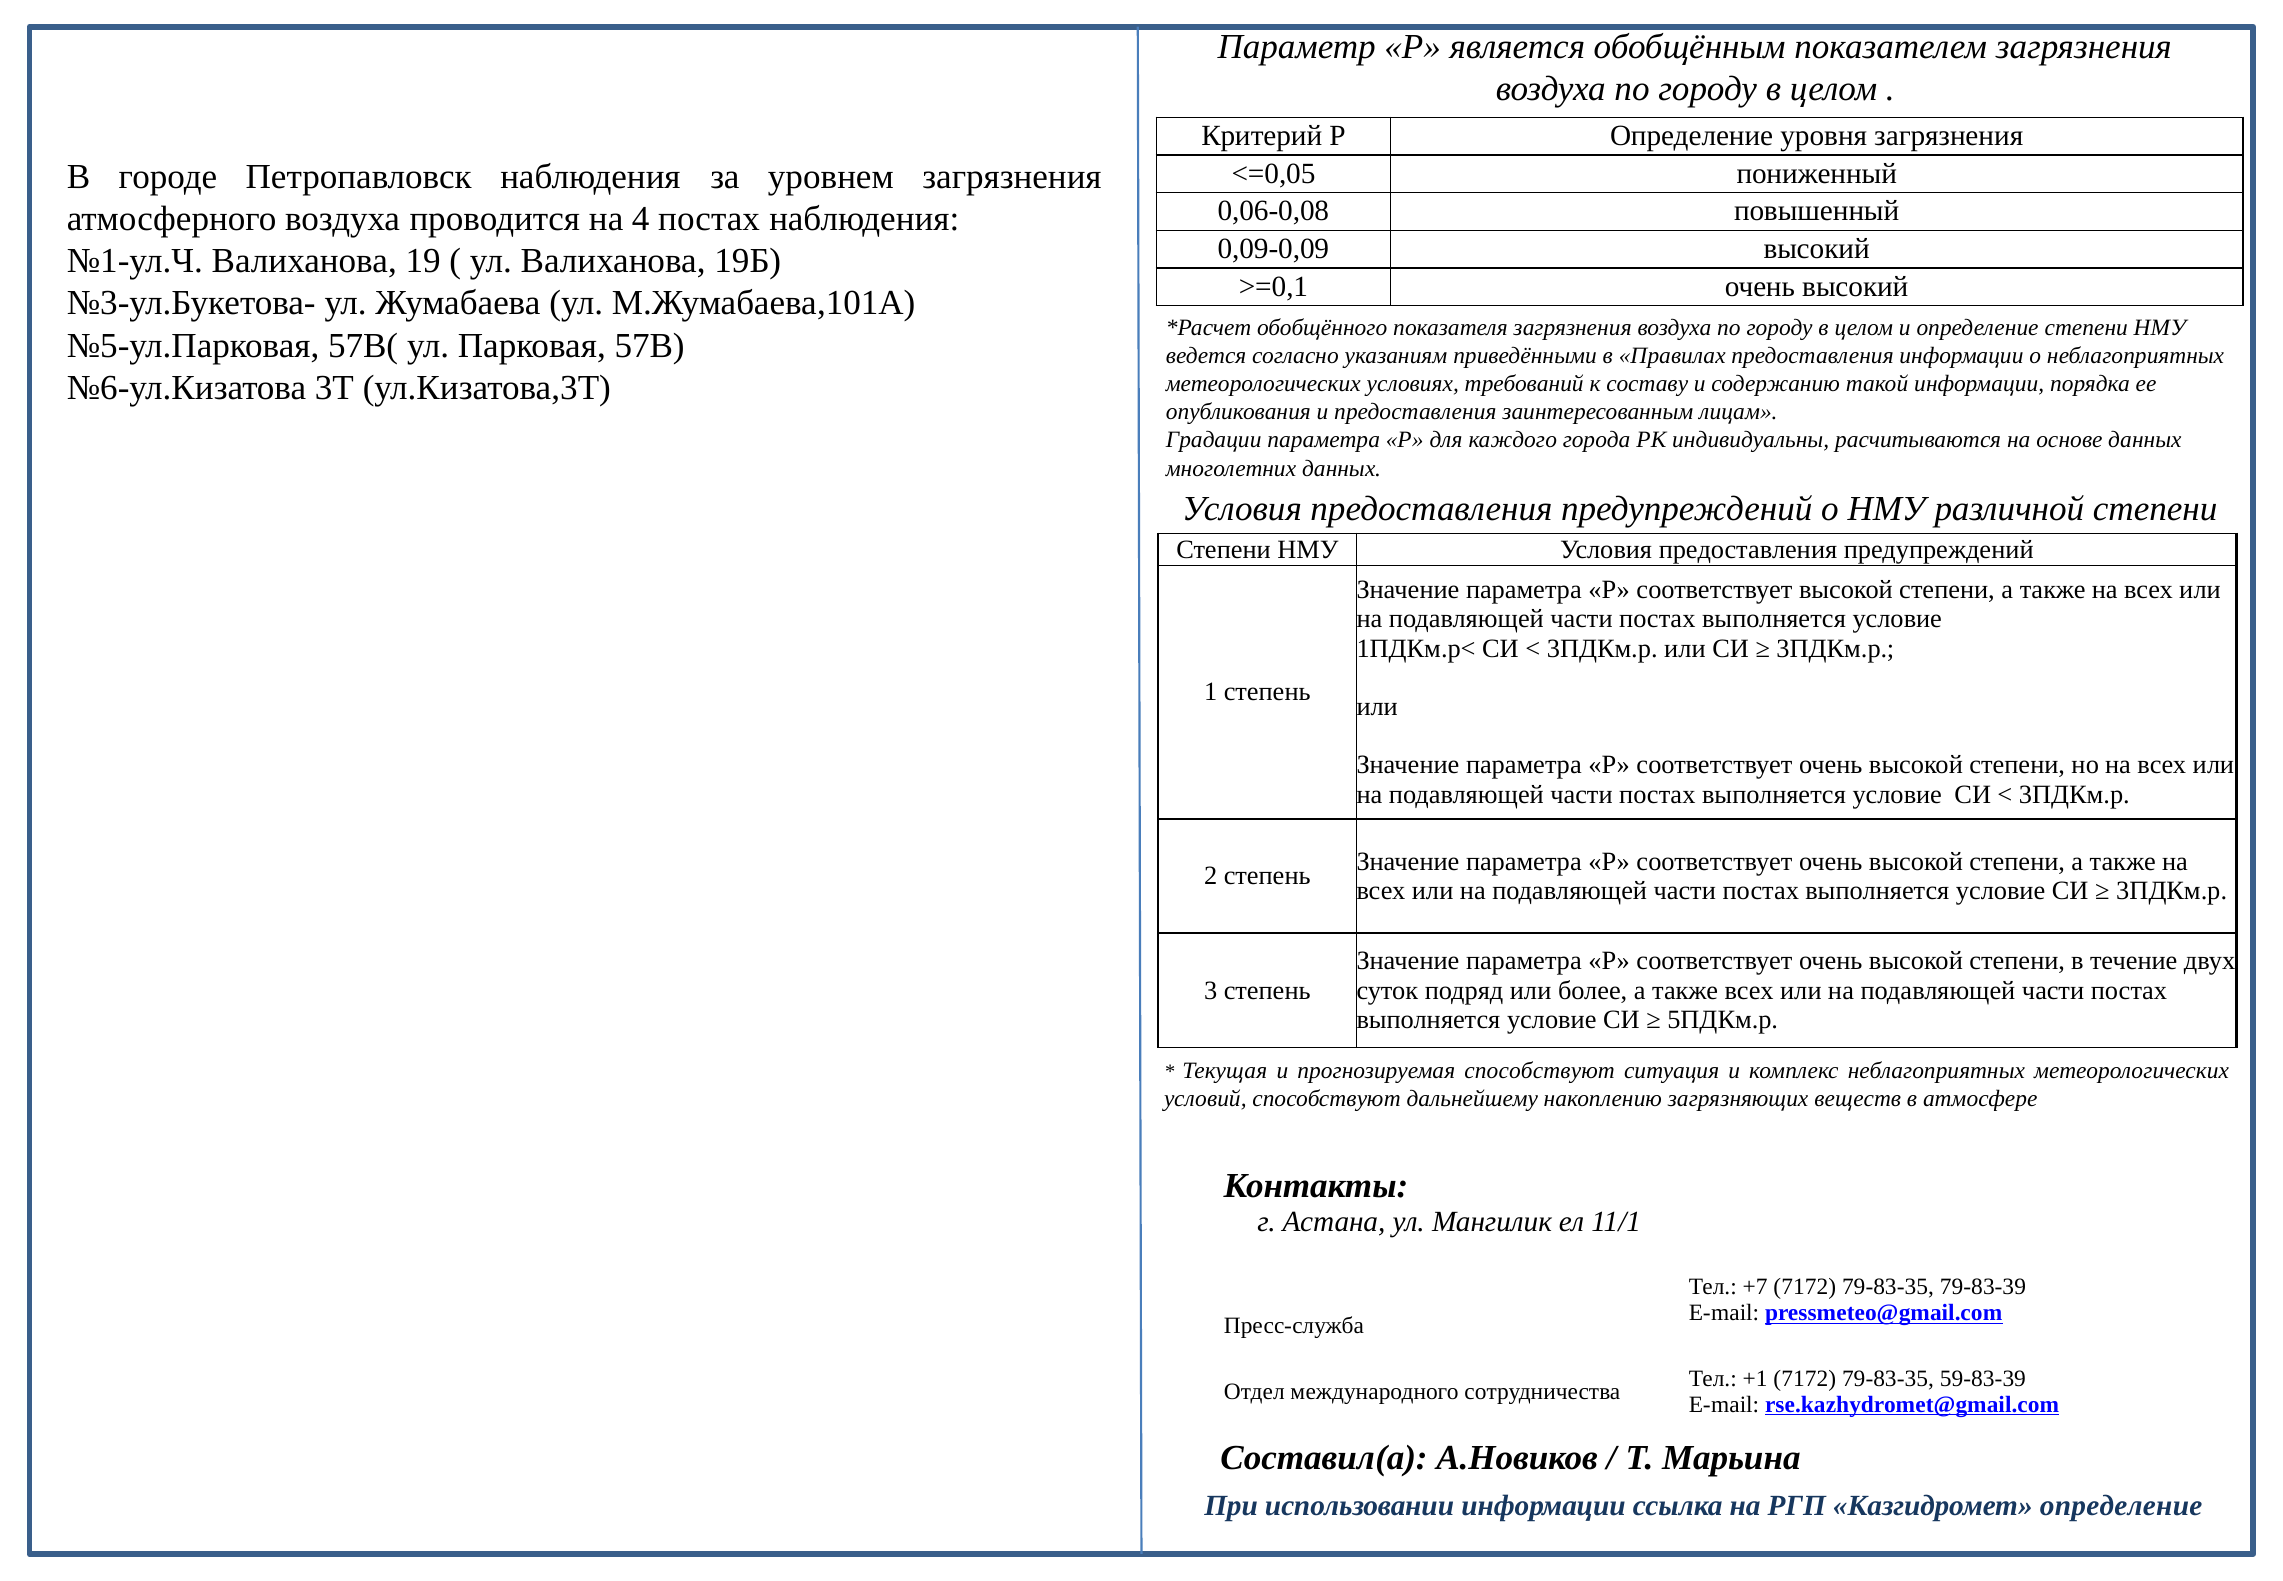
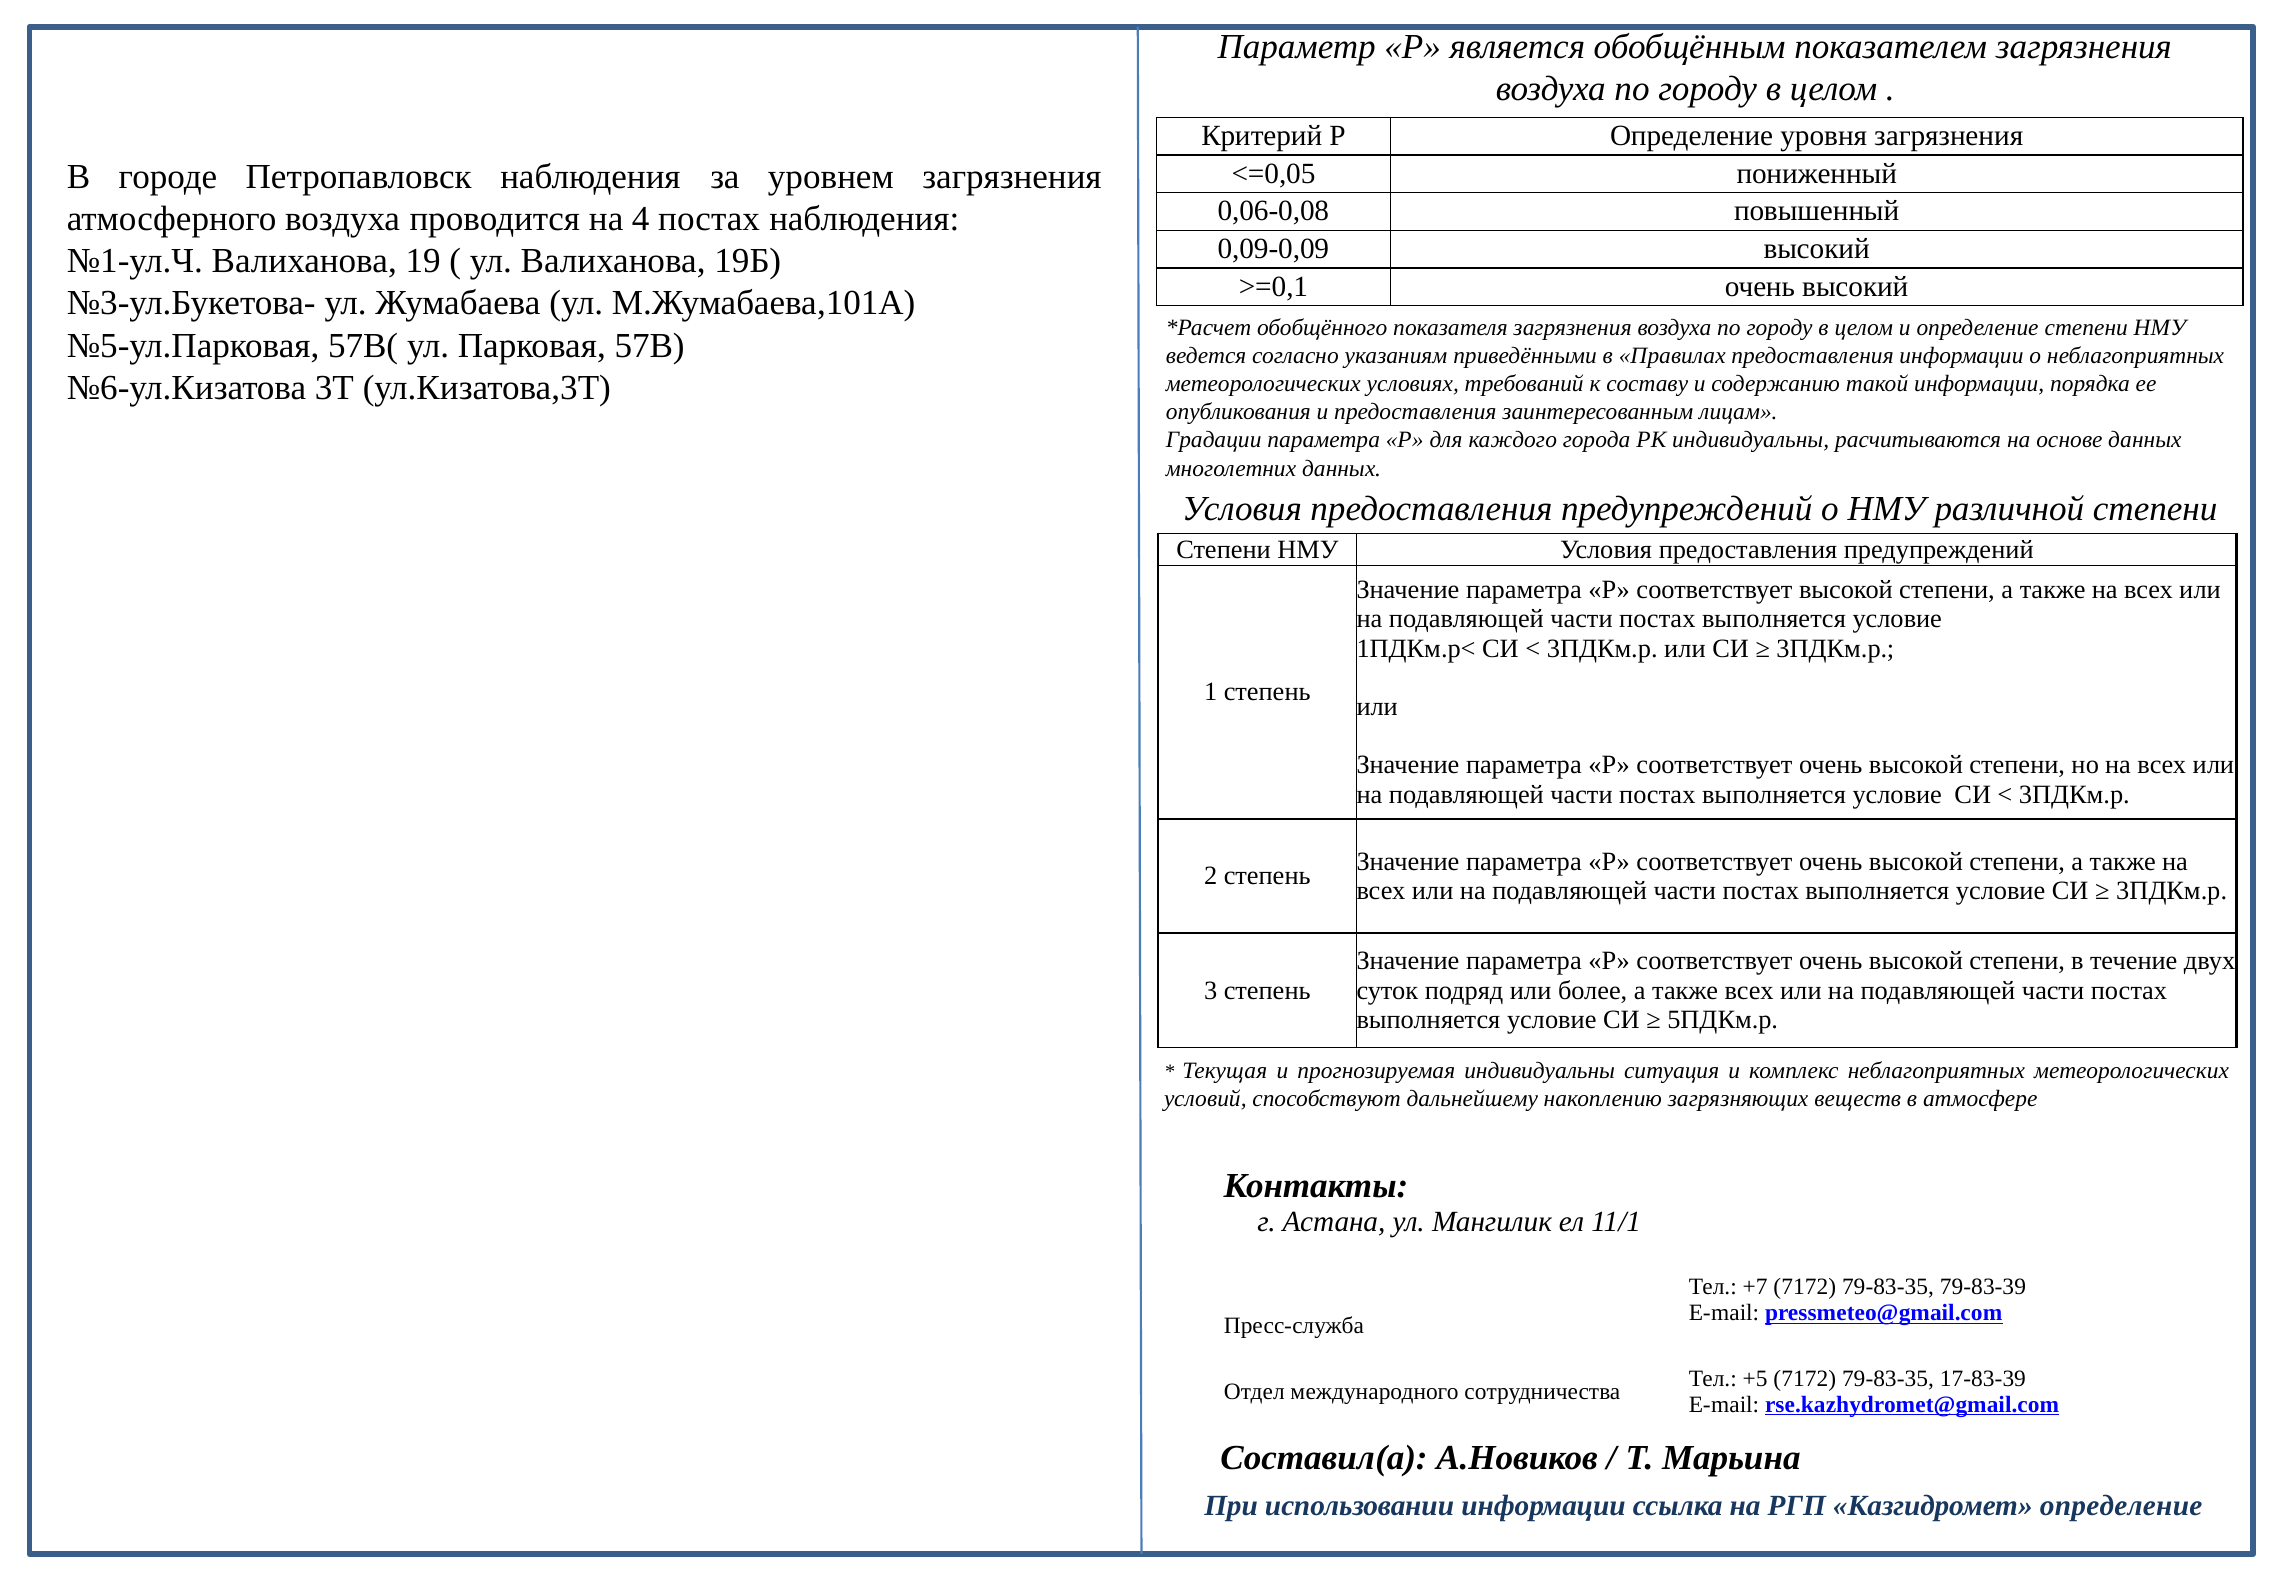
прогнозируемая способствуют: способствуют -> индивидуальны
+1: +1 -> +5
59-83-39: 59-83-39 -> 17-83-39
